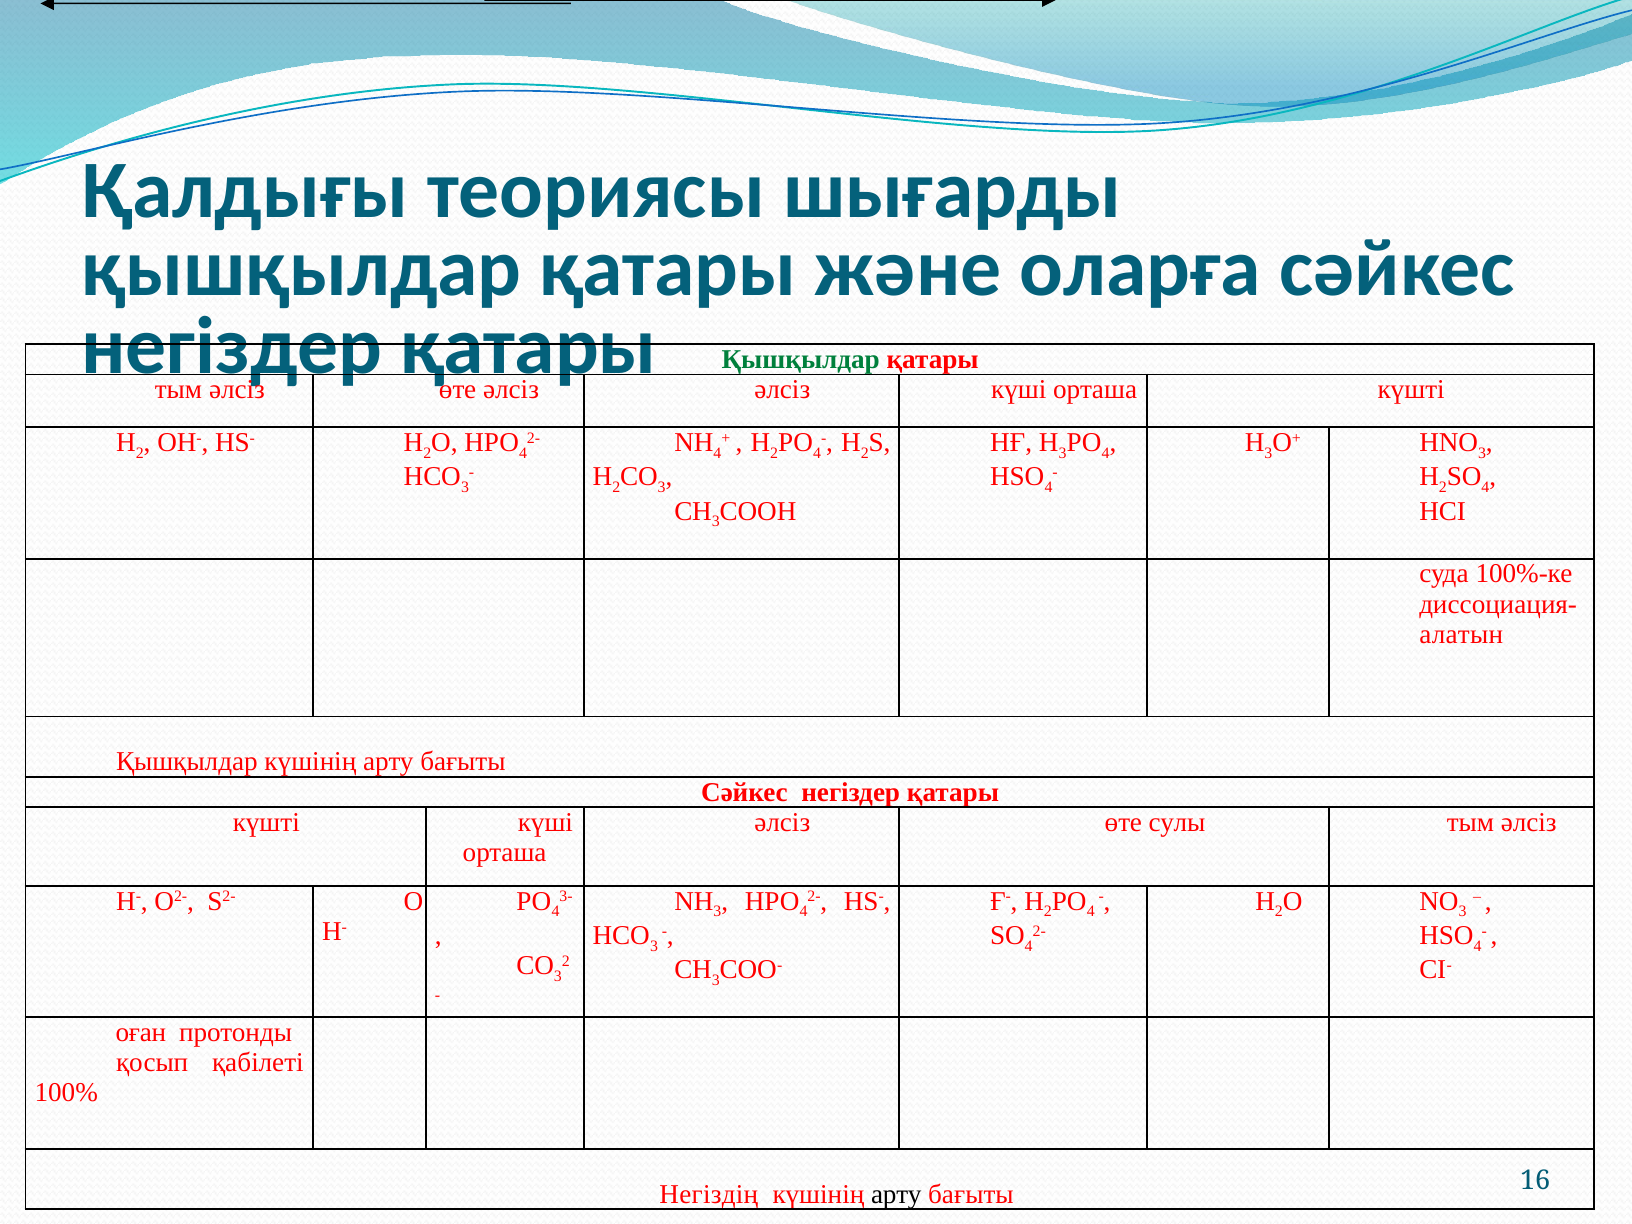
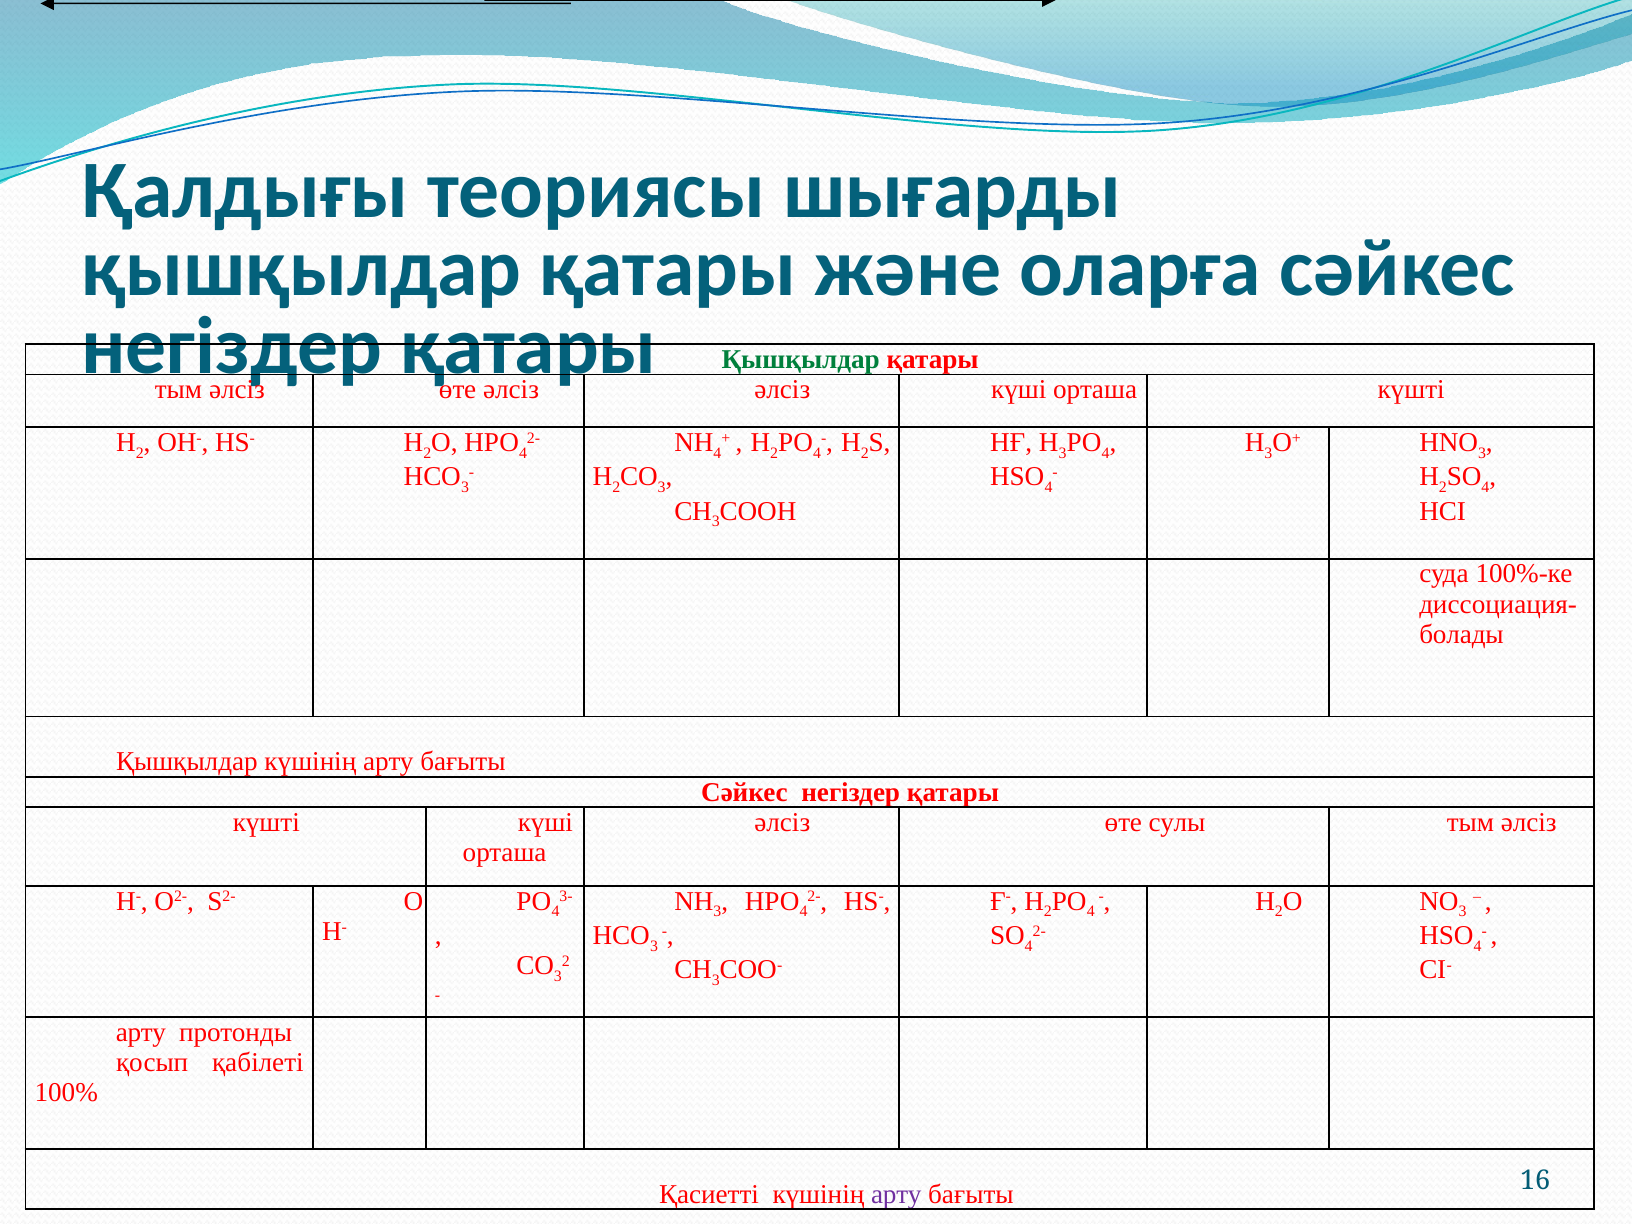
алатын: алатын -> болады
оған at (141, 1033): оған -> арту
Негіздің: Негіздің -> Қасиетті
арту at (896, 1194) colour: black -> purple
